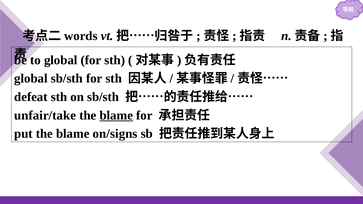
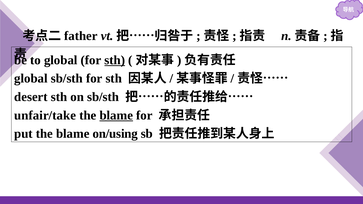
words: words -> father
sth at (115, 60) underline: none -> present
defeat: defeat -> desert
on/signs: on/signs -> on/using
